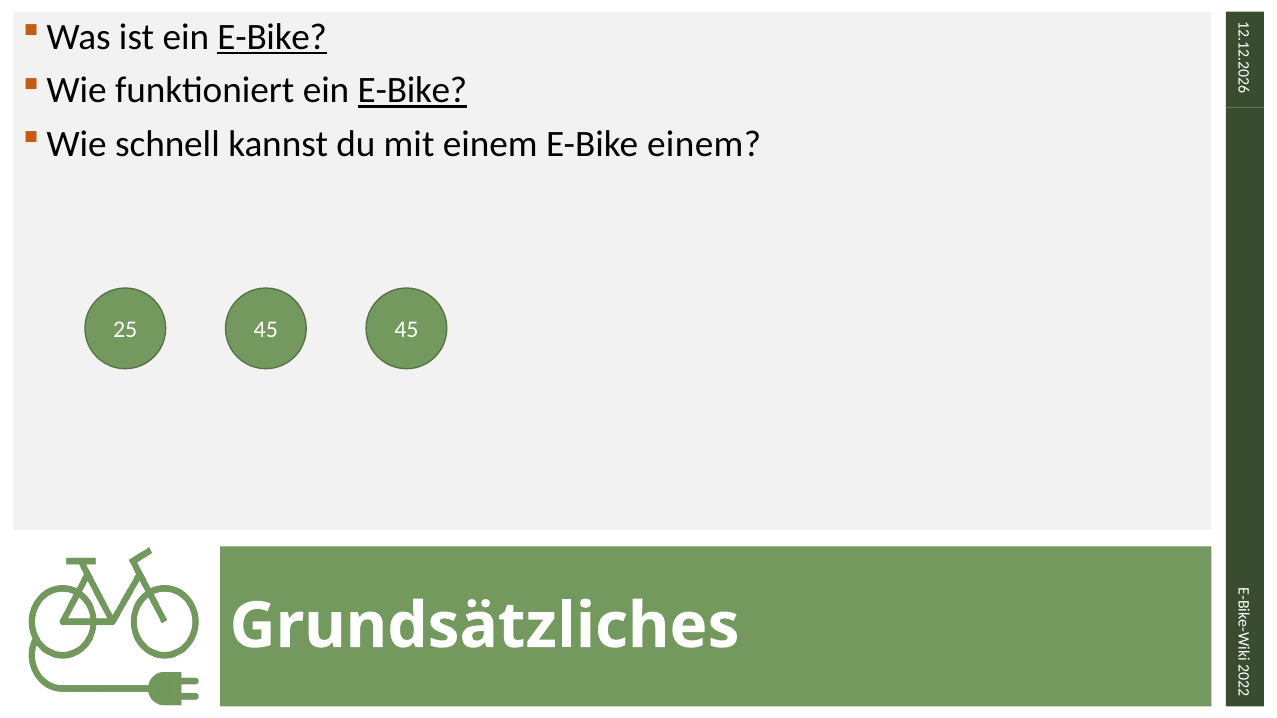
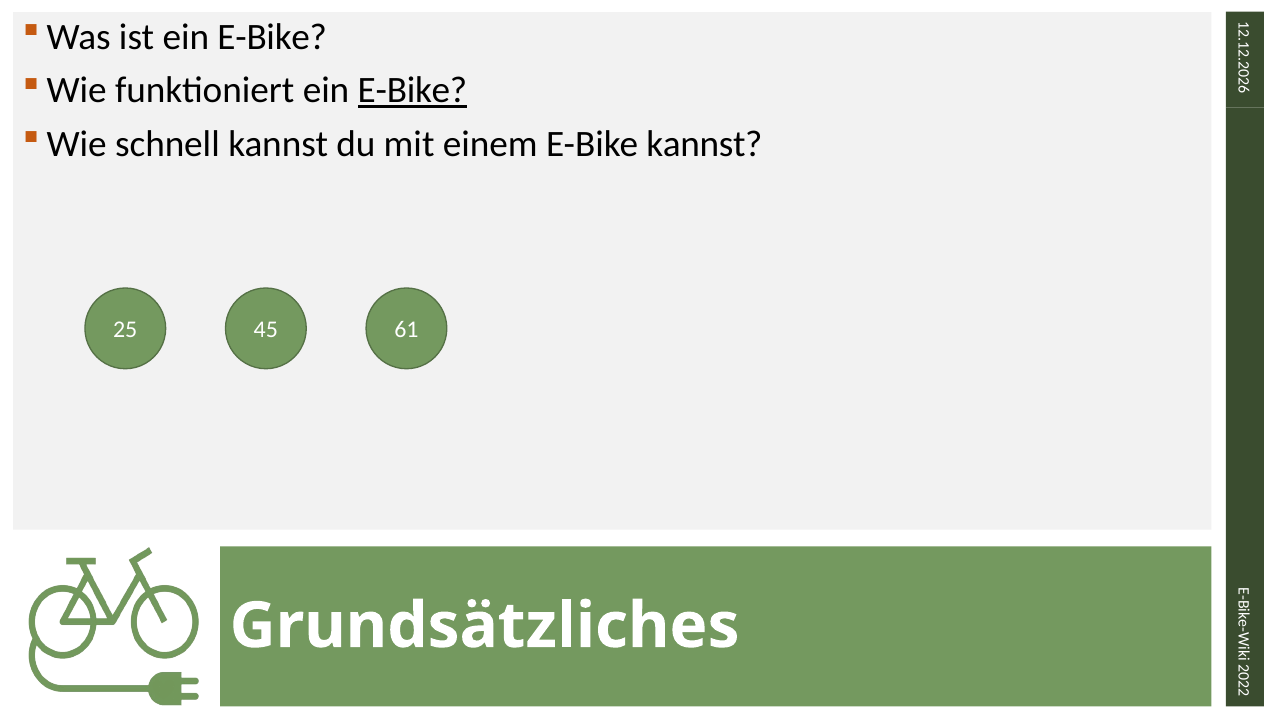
E-Bike at (272, 37) underline: present -> none
E-Bike einem: einem -> kannst
45 45: 45 -> 61
